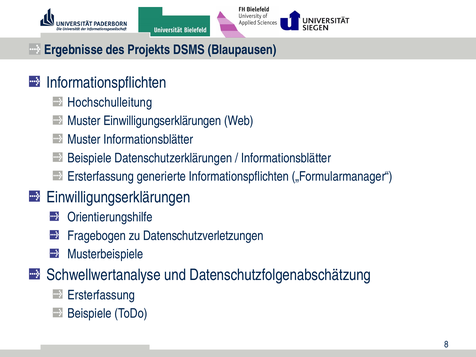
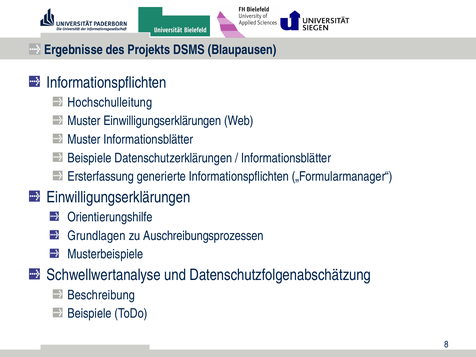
Fragebogen: Fragebogen -> Grundlagen
Datenschutzverletzungen: Datenschutzverletzungen -> Auschreibungsprozessen
Ersterfassung at (101, 295): Ersterfassung -> Beschreibung
